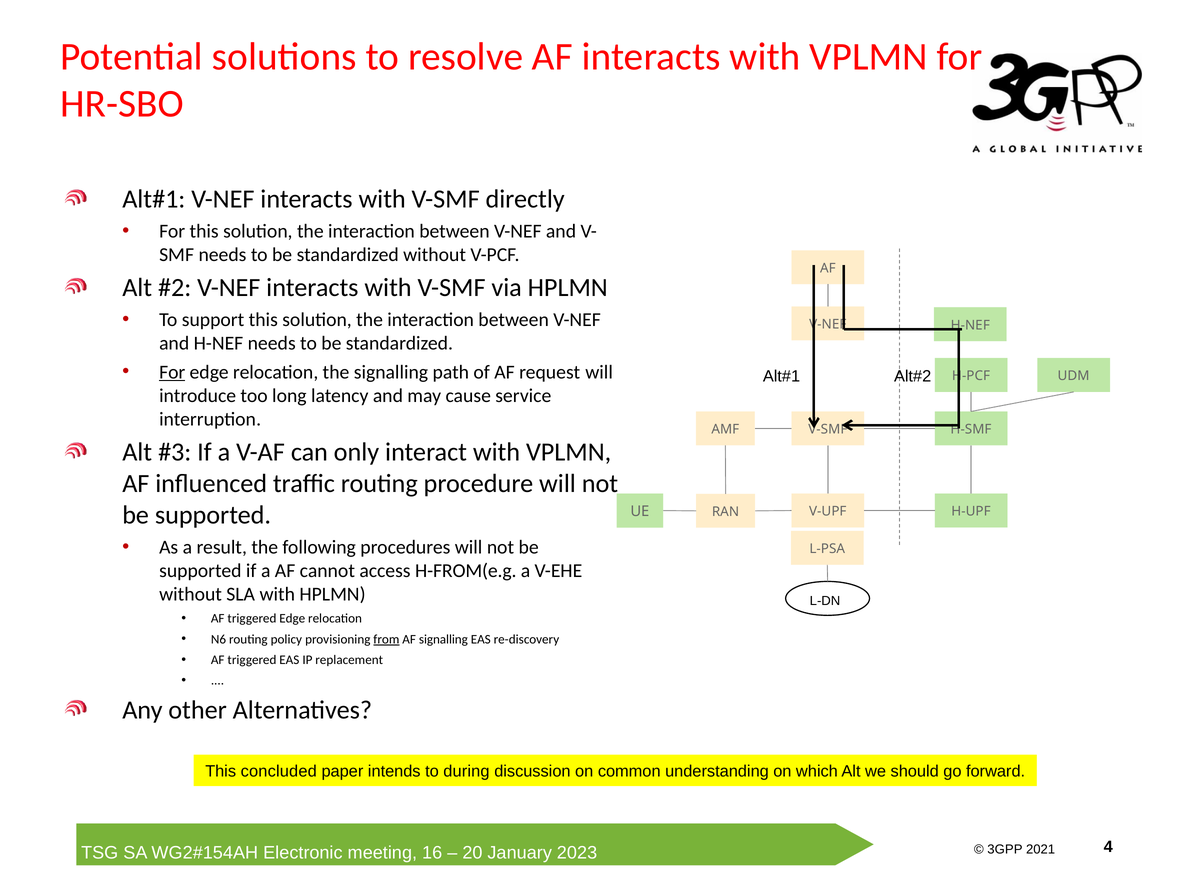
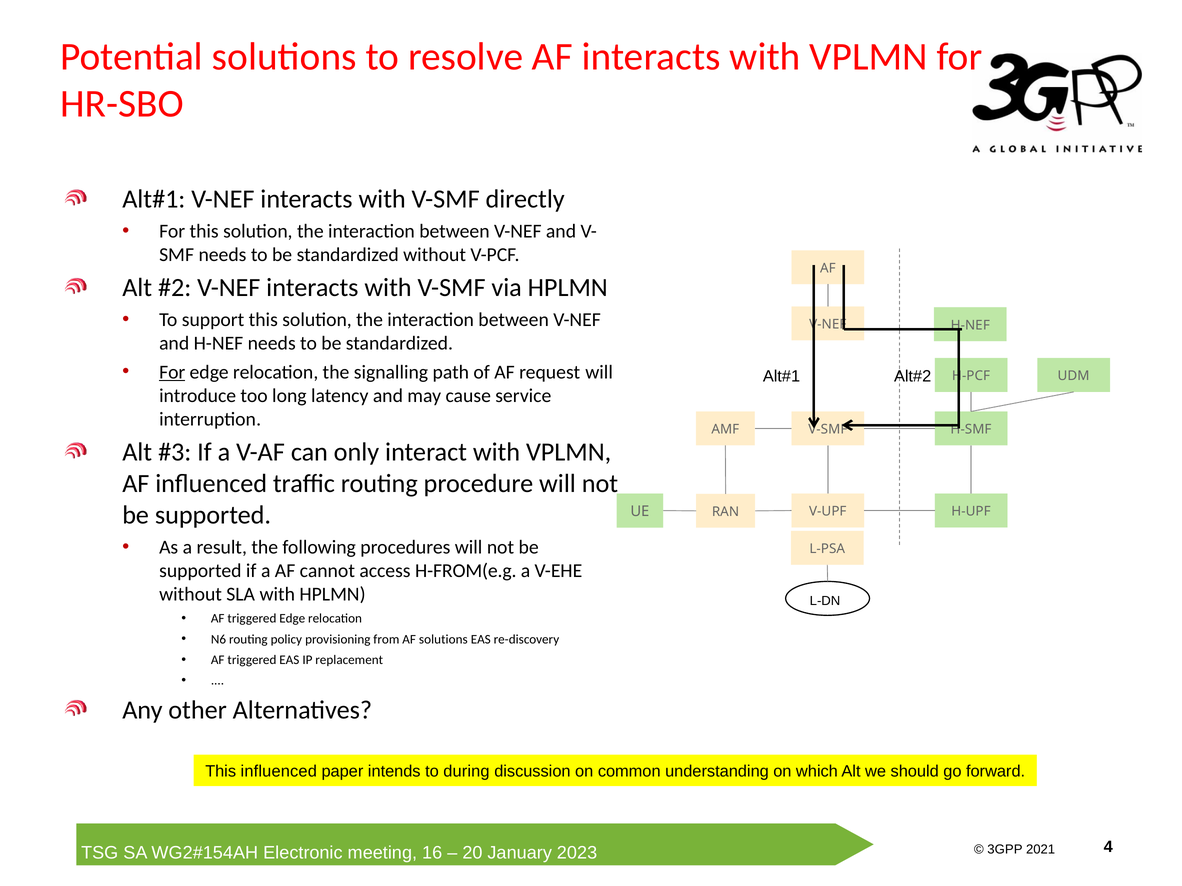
from underline: present -> none
AF signalling: signalling -> solutions
This concluded: concluded -> influenced
